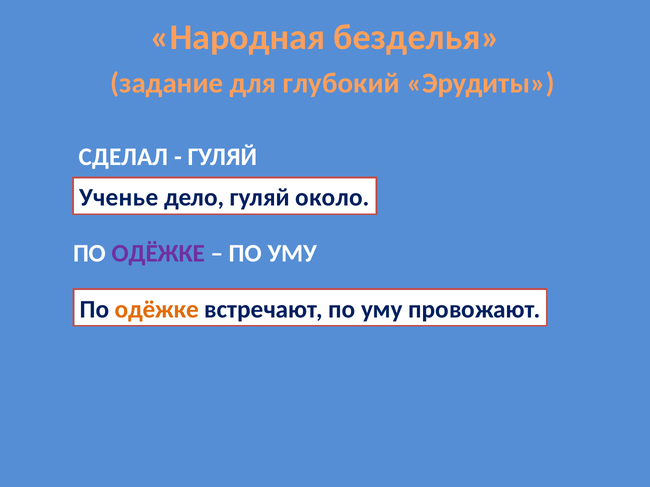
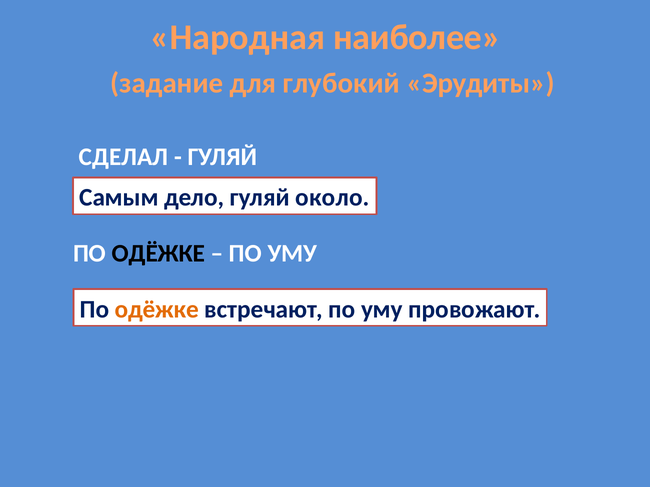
безделья: безделья -> наиболее
Ученье: Ученье -> Самым
ОДЁЖКЕ at (158, 254) colour: purple -> black
